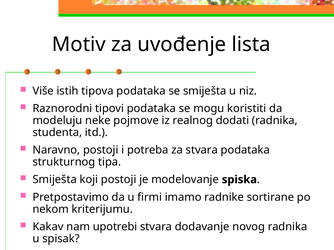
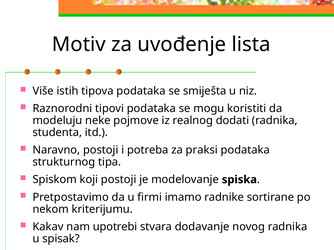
za stvara: stvara -> praksi
Smiješta at (55, 180): Smiješta -> Spiskom
